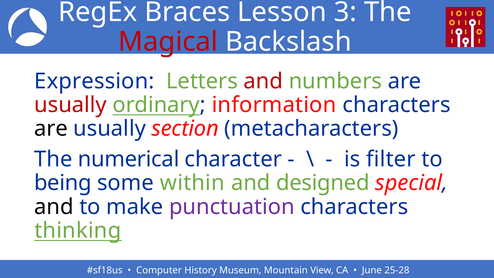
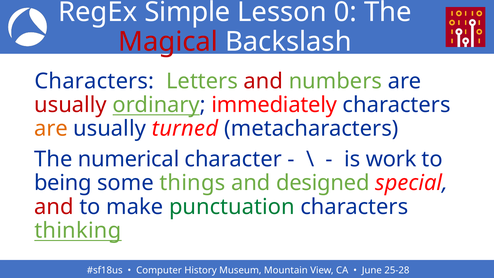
Braces: Braces -> Simple
3: 3 -> 0
Expression at (94, 81): Expression -> Characters
information: information -> immediately
are at (51, 129) colour: black -> orange
section: section -> turned
filter: filter -> work
within: within -> things
and at (54, 207) colour: black -> red
punctuation colour: purple -> green
